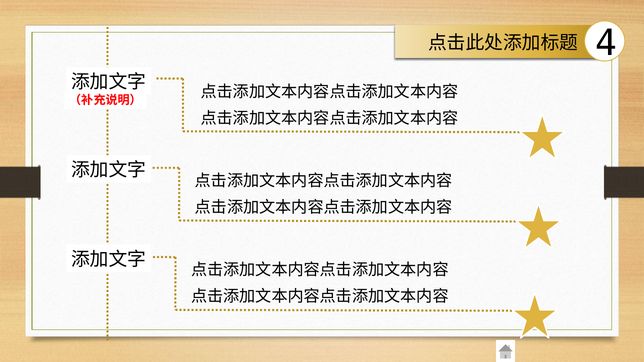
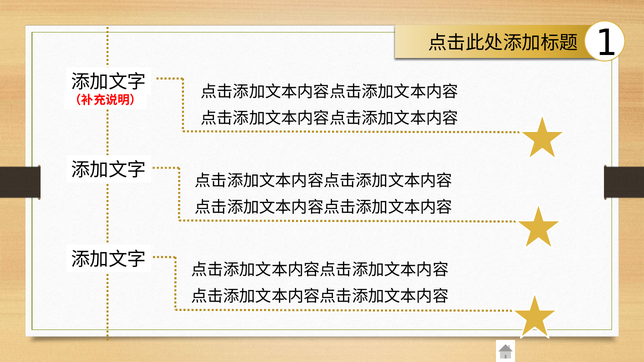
4: 4 -> 1
